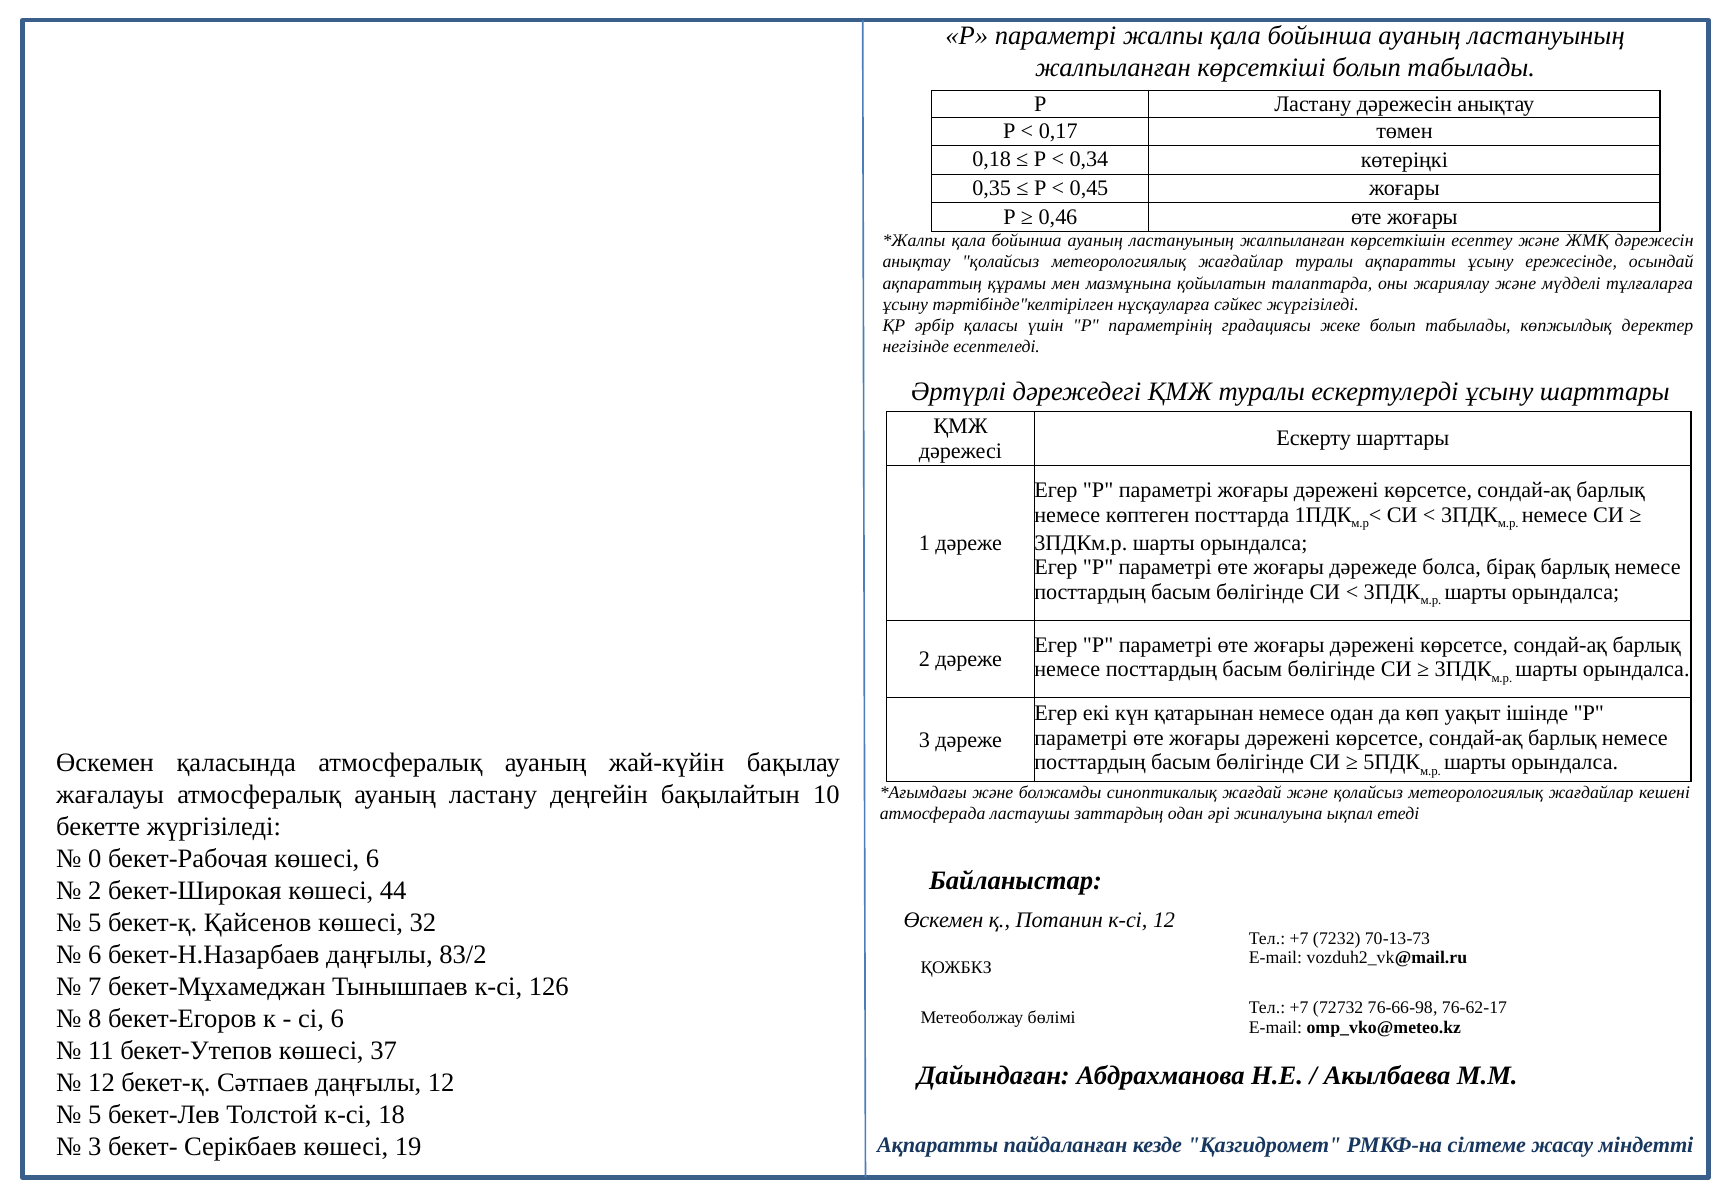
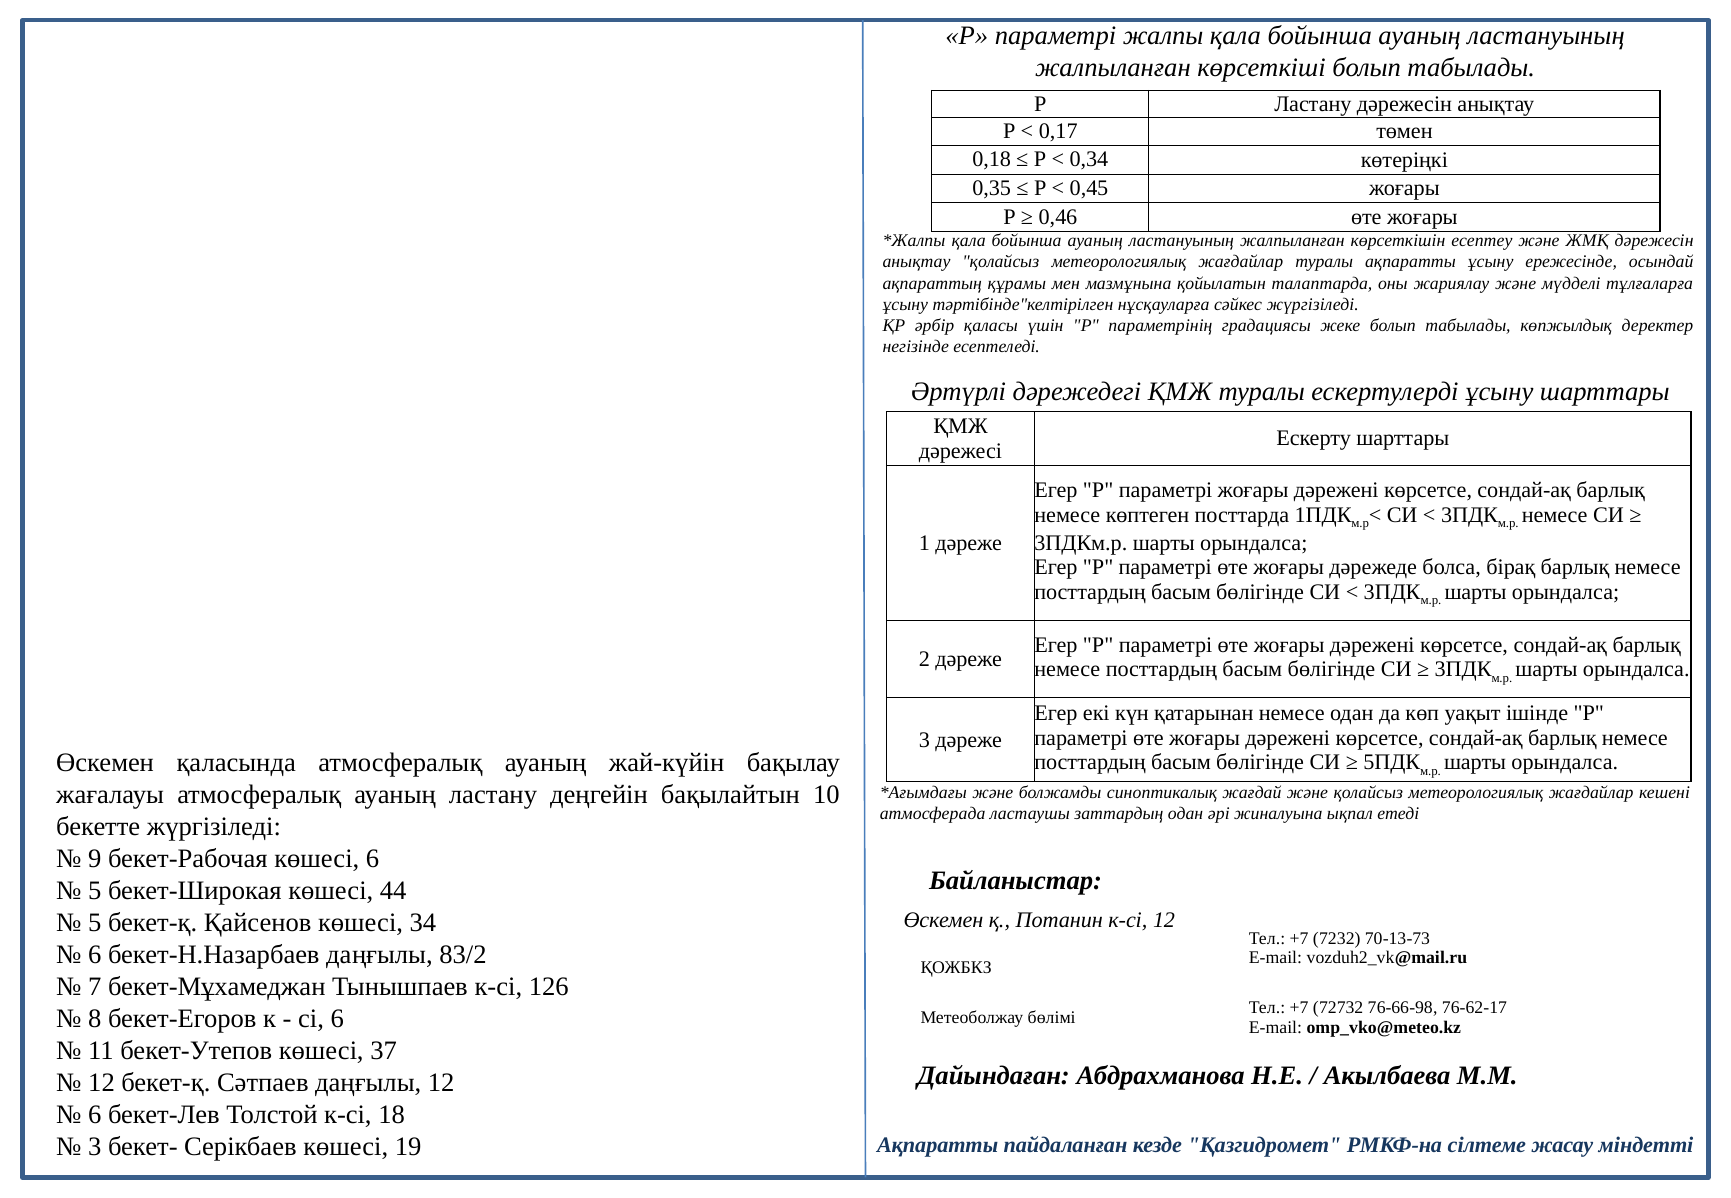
0: 0 -> 9
2 at (95, 891): 2 -> 5
32: 32 -> 34
5 at (95, 1115): 5 -> 6
